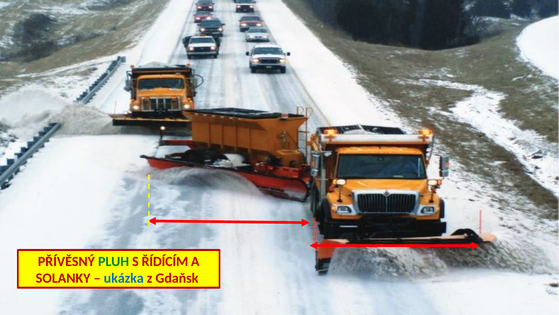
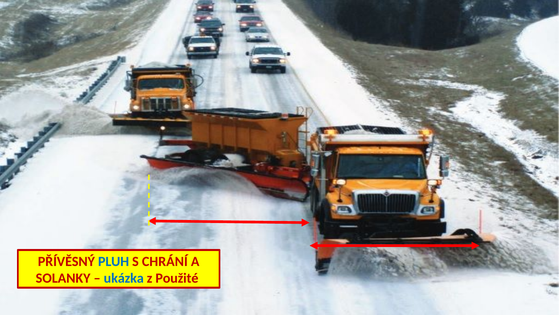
PLUH colour: green -> blue
ŘÍDÍCÍM: ŘÍDÍCÍM -> CHRÁNÍ
Gdaňsk: Gdaňsk -> Použité
